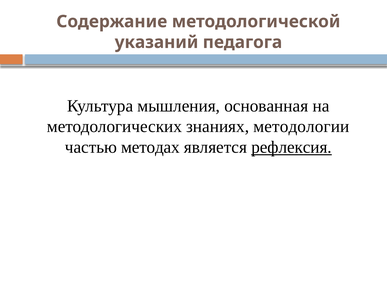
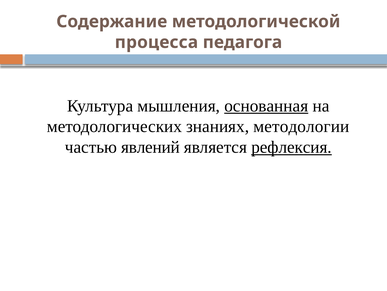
указаний: указаний -> процесса
основанная underline: none -> present
методах: методах -> явлений
